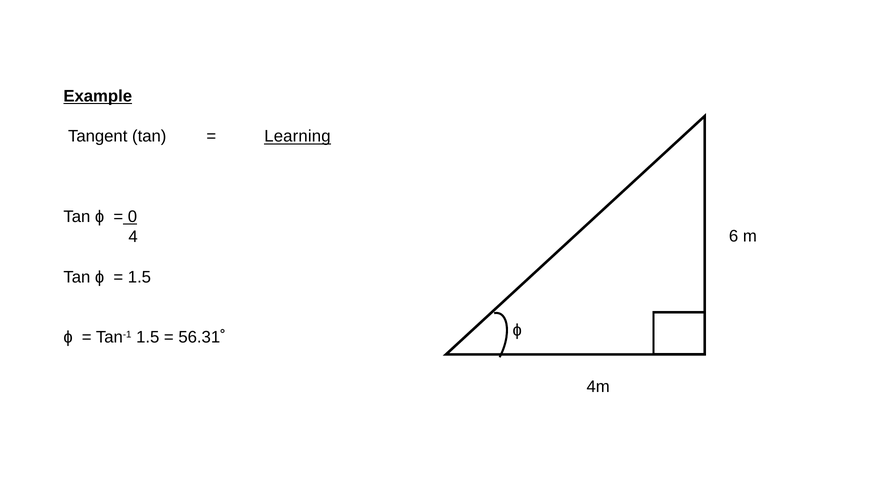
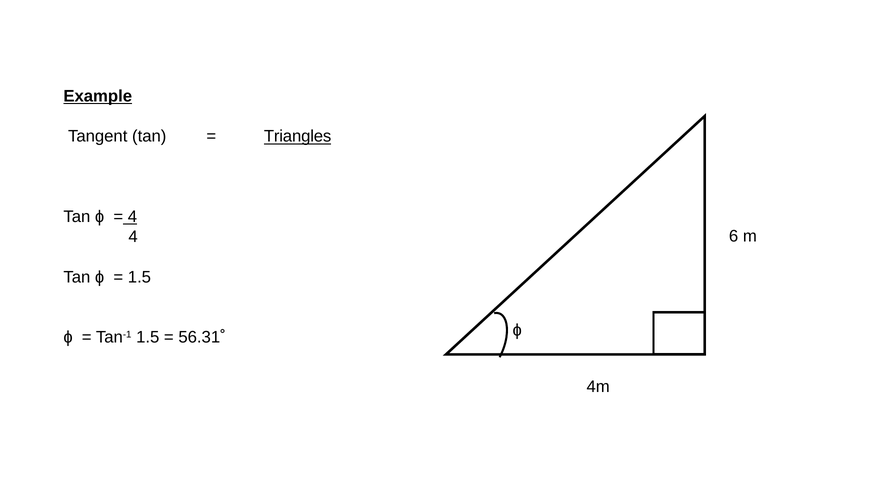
Learning: Learning -> Triangles
0 at (132, 217): 0 -> 4
